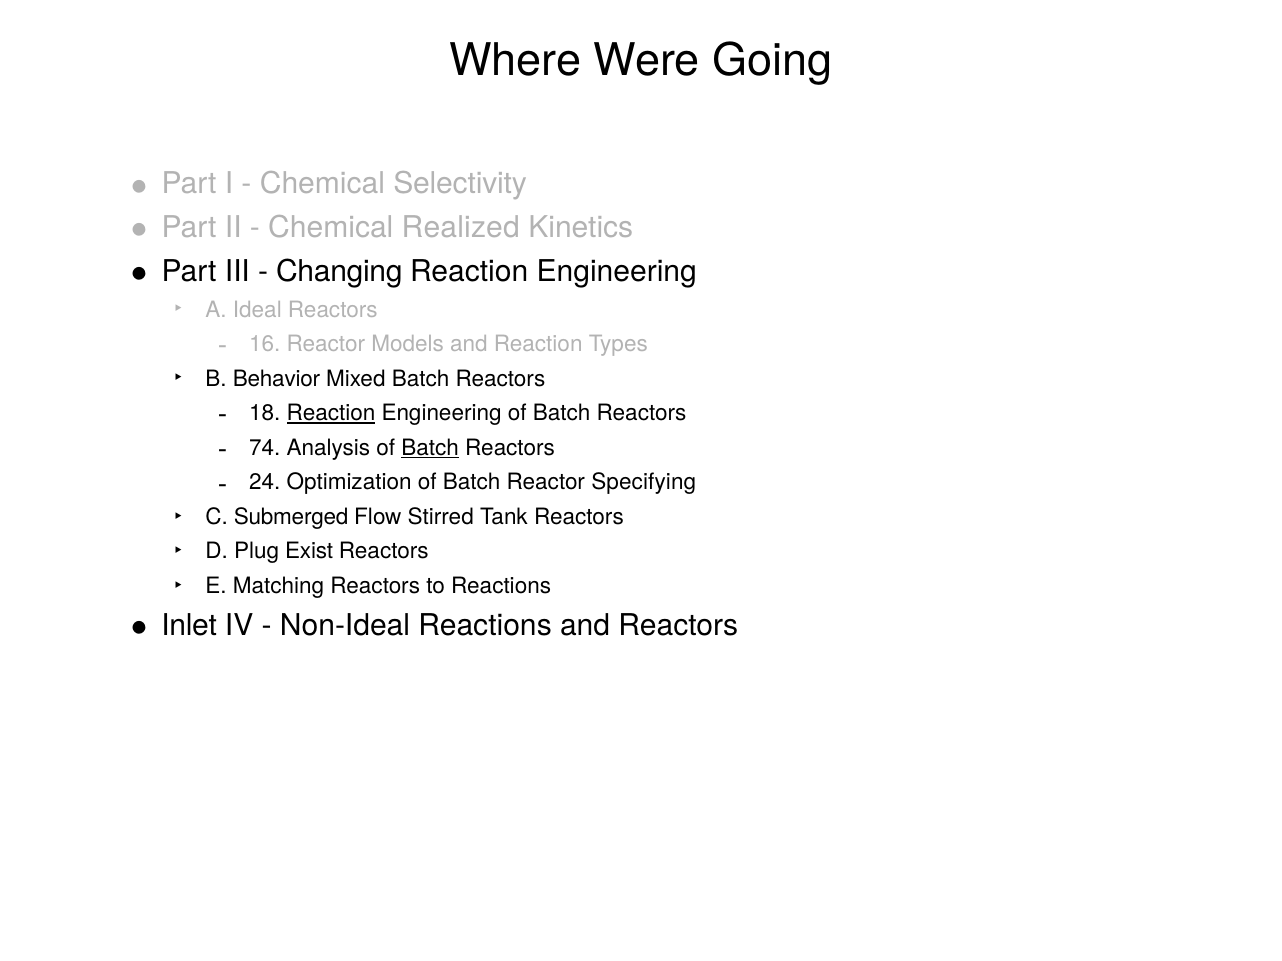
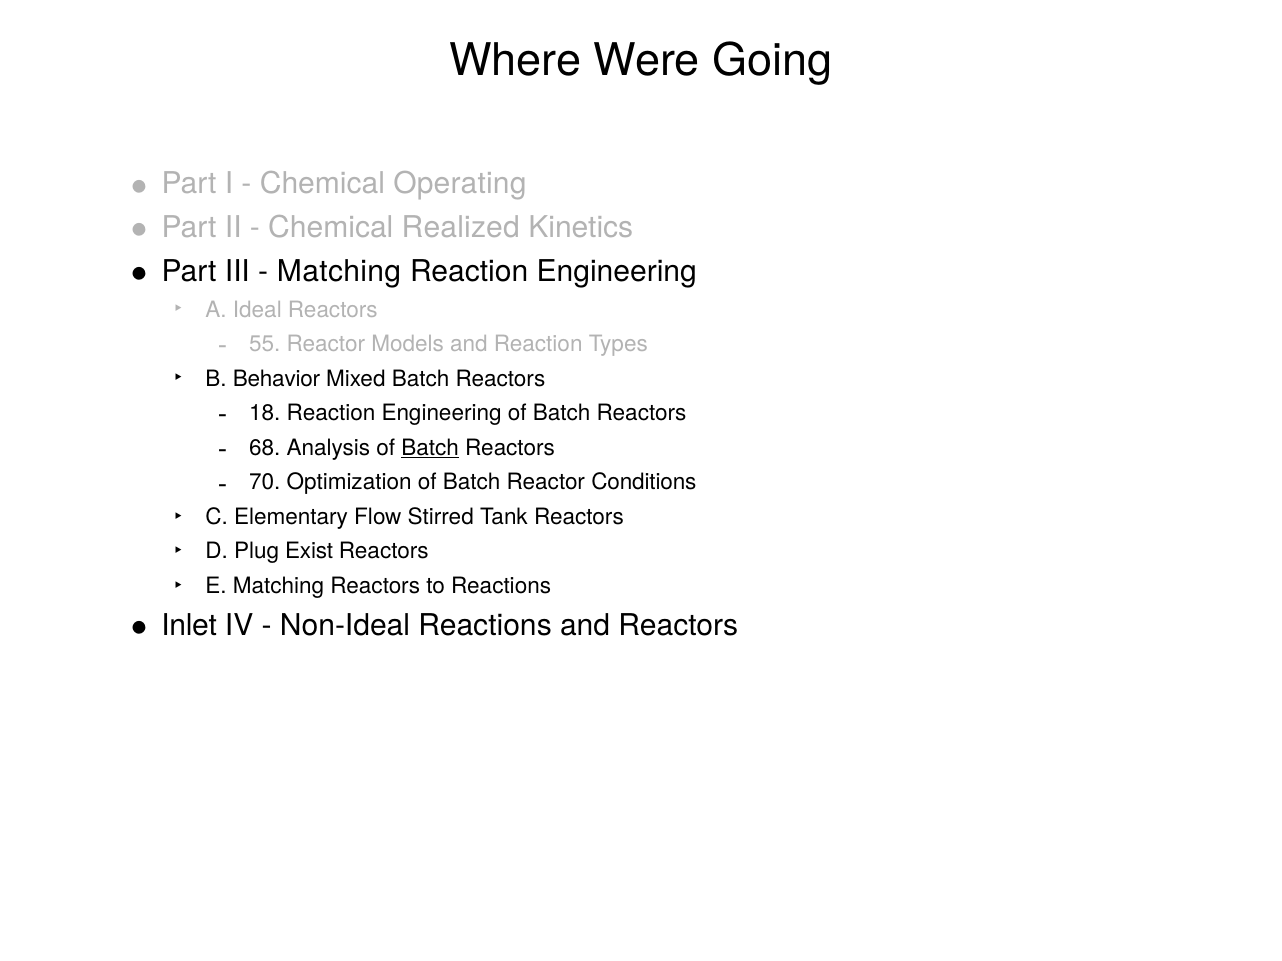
Selectivity: Selectivity -> Operating
Changing at (339, 271): Changing -> Matching
16: 16 -> 55
Reaction at (331, 414) underline: present -> none
74: 74 -> 68
24: 24 -> 70
Specifying: Specifying -> Conditions
Submerged: Submerged -> Elementary
